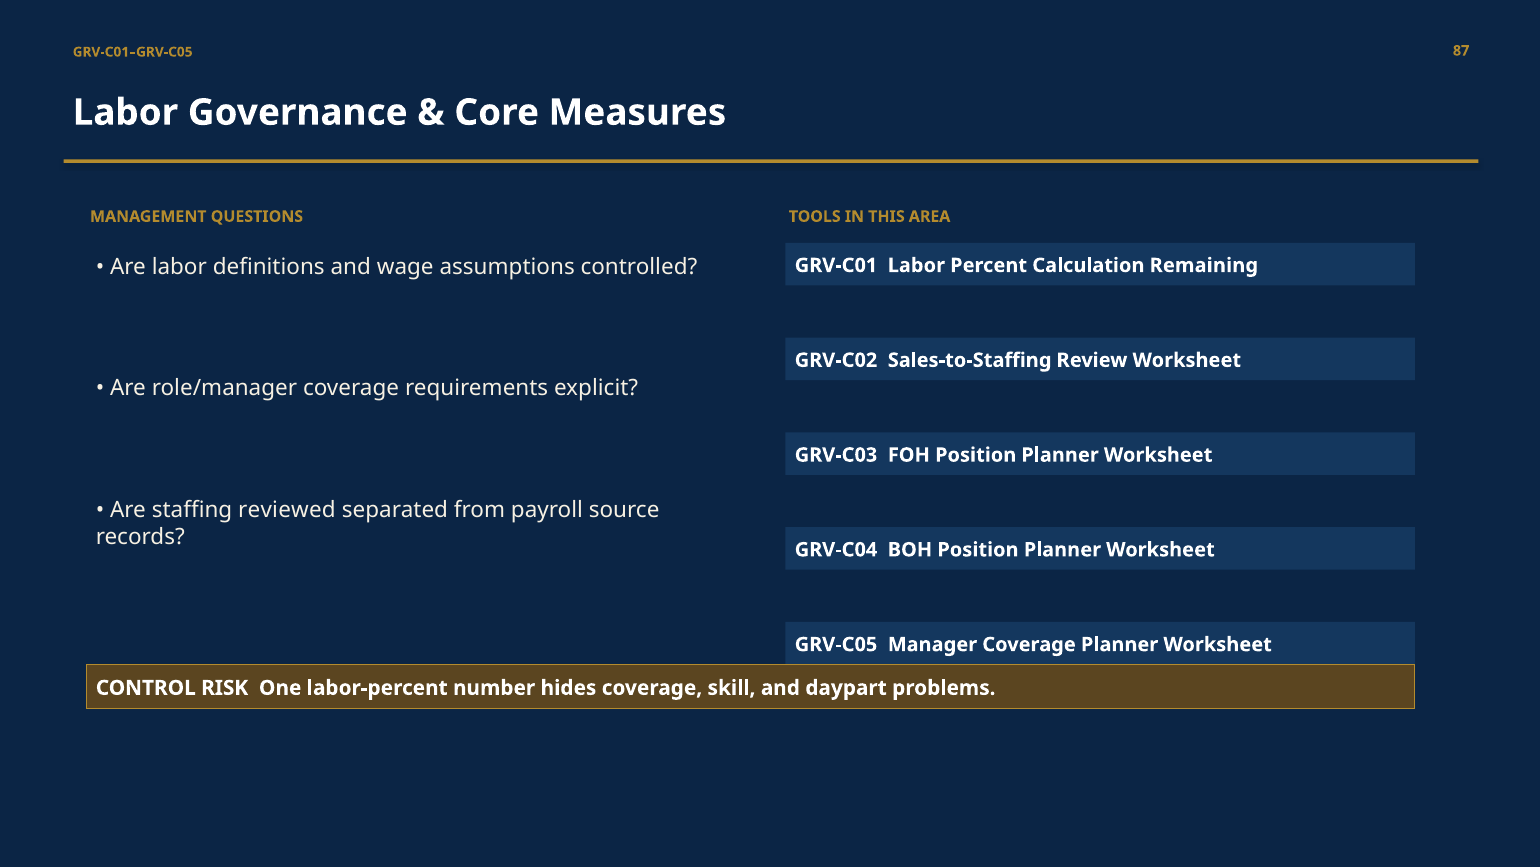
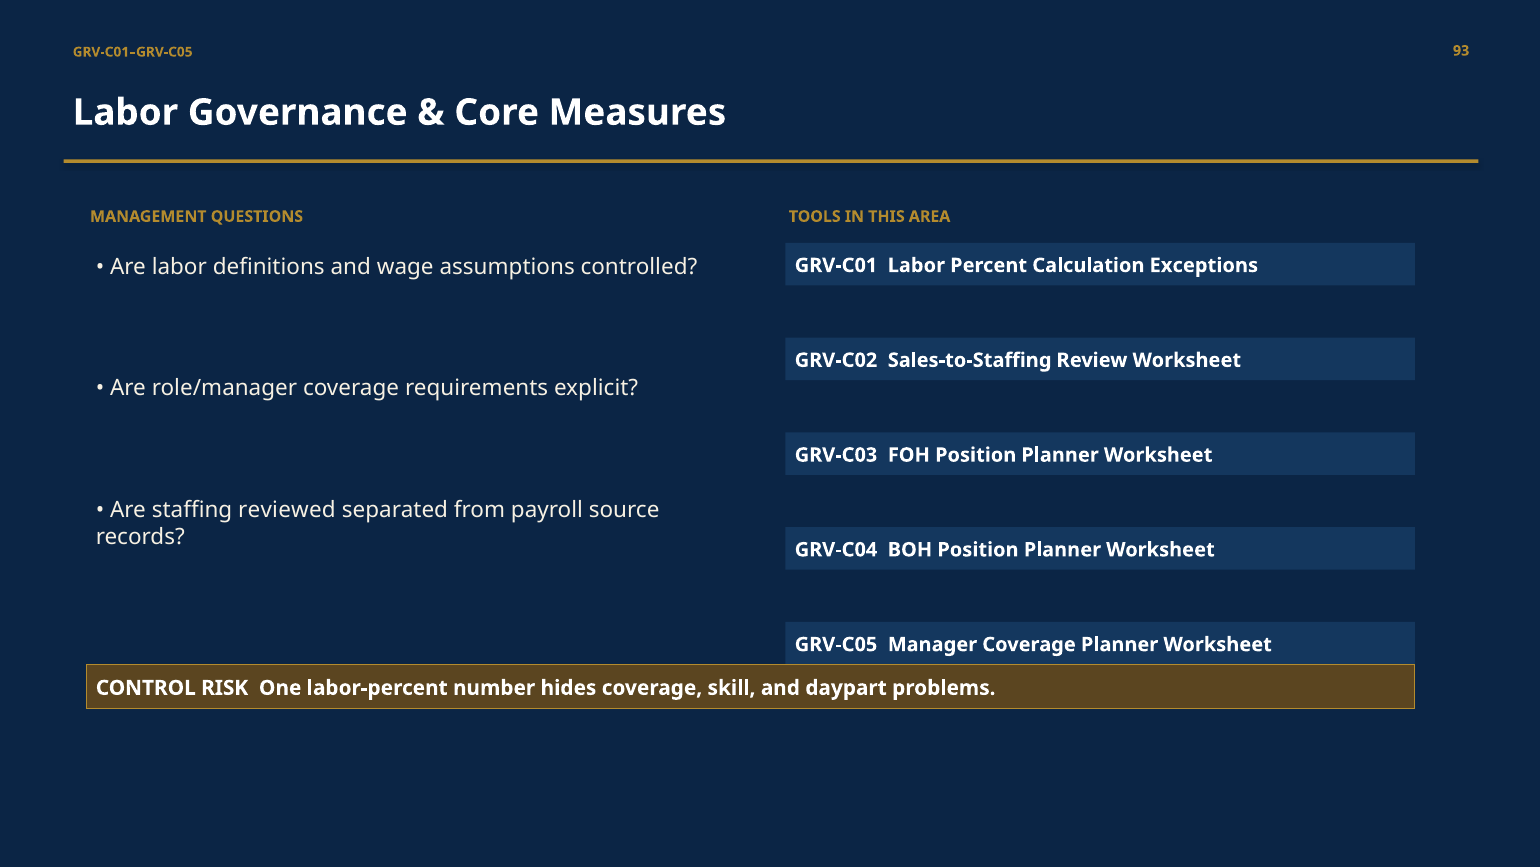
87: 87 -> 93
Remaining: Remaining -> Exceptions
